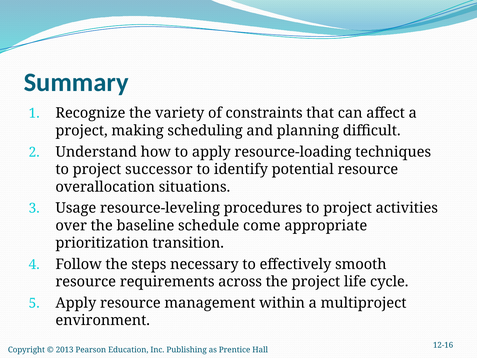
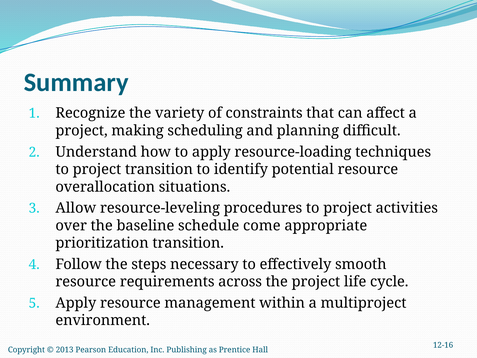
project successor: successor -> transition
Usage: Usage -> Allow
